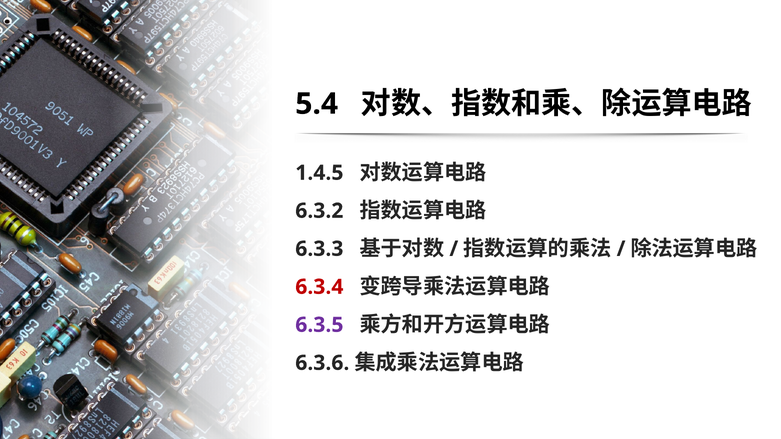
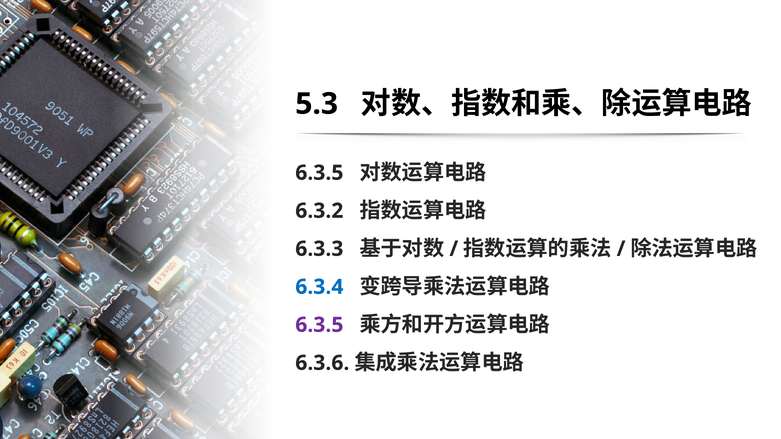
5.4: 5.4 -> 5.3
1.4.5 at (319, 173): 1.4.5 -> 6.3.5
6.3.4 colour: red -> blue
